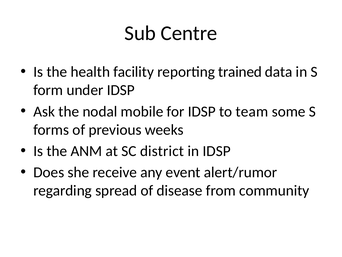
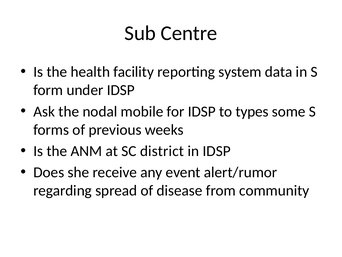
trained: trained -> system
team: team -> types
